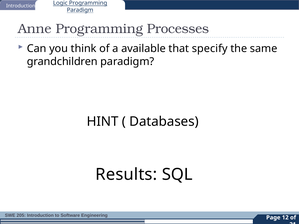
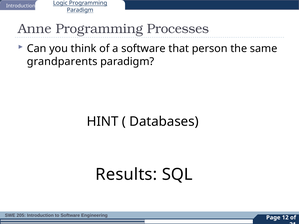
a available: available -> software
specify: specify -> person
grandchildren: grandchildren -> grandparents
